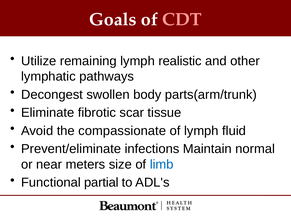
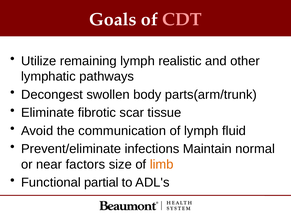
compassionate: compassionate -> communication
meters: meters -> factors
limb colour: blue -> orange
